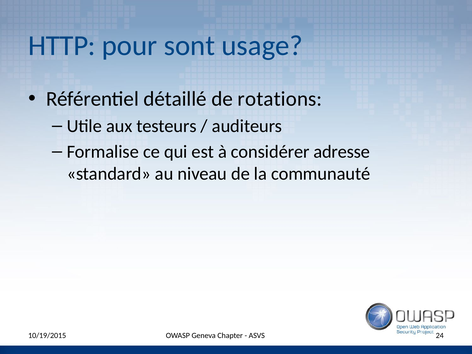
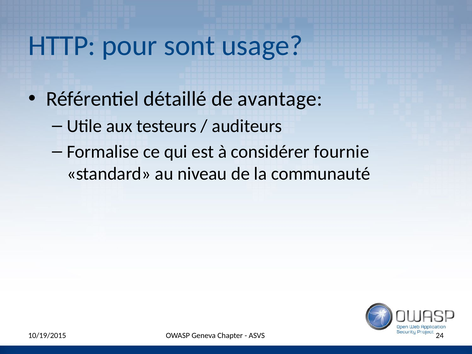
rotations: rotations -> avantage
adresse: adresse -> fournie
